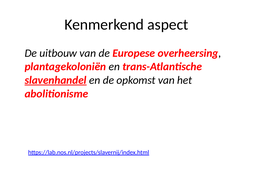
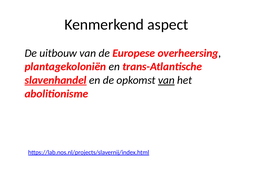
van at (166, 80) underline: none -> present
